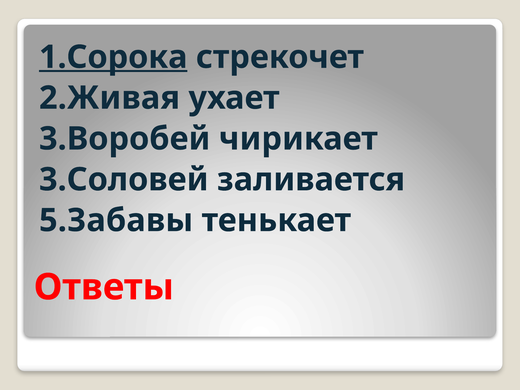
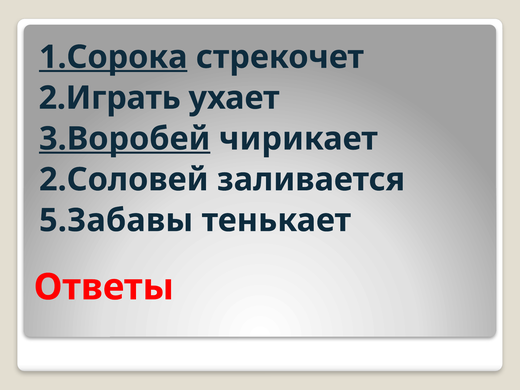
2.Живая: 2.Живая -> 2.Играть
3.Воробей underline: none -> present
3.Соловей: 3.Соловей -> 2.Соловей
